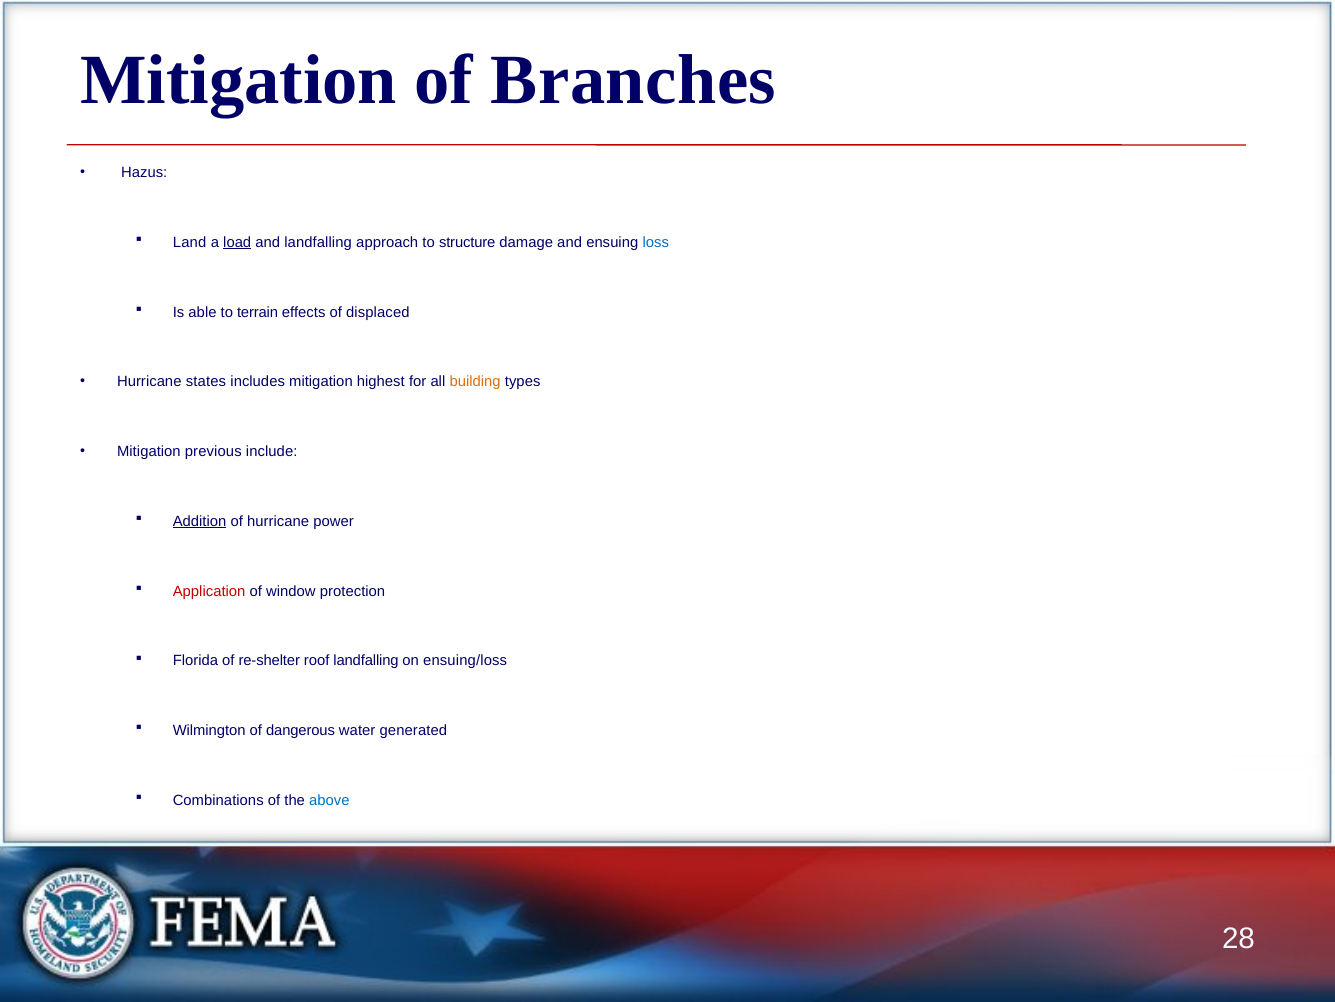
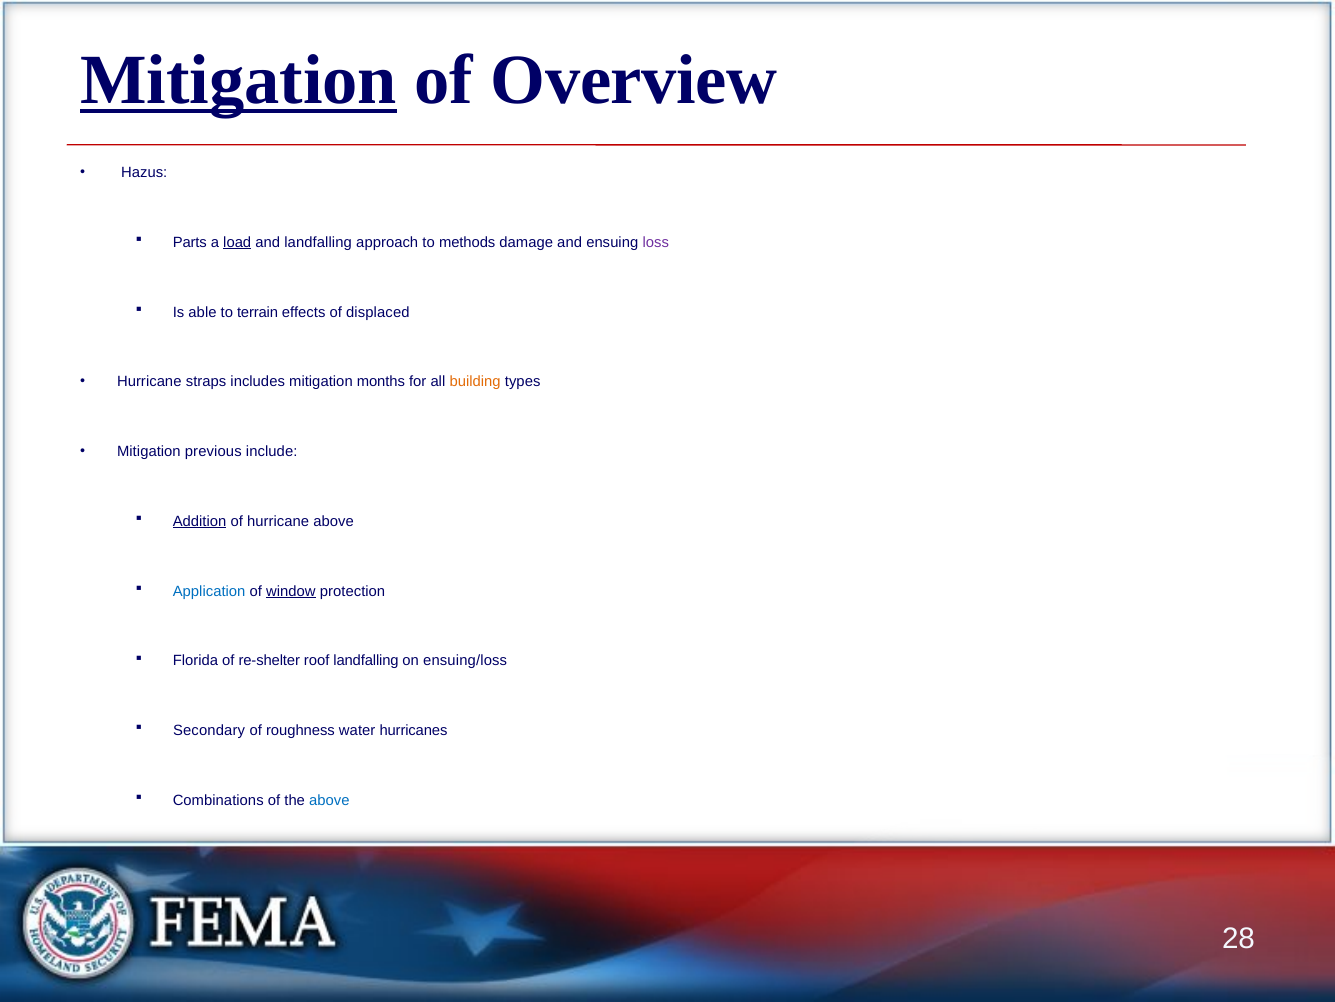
Mitigation at (239, 81) underline: none -> present
Branches: Branches -> Overview
Land: Land -> Parts
structure: structure -> methods
loss colour: blue -> purple
states: states -> straps
highest: highest -> months
hurricane power: power -> above
Application colour: red -> blue
window underline: none -> present
Wilmington: Wilmington -> Secondary
dangerous: dangerous -> roughness
generated: generated -> hurricanes
